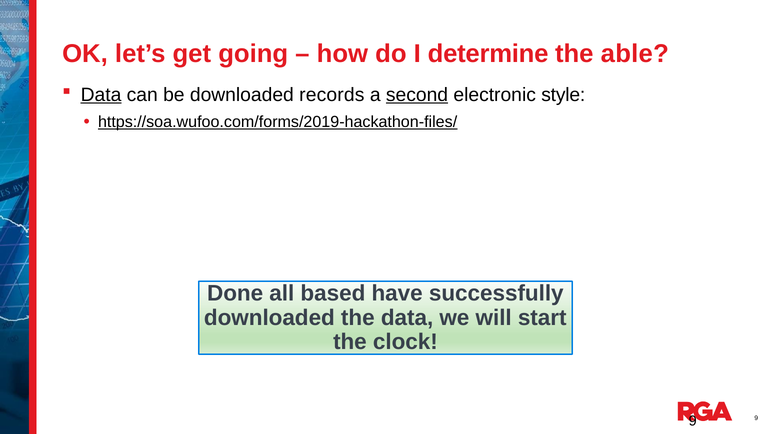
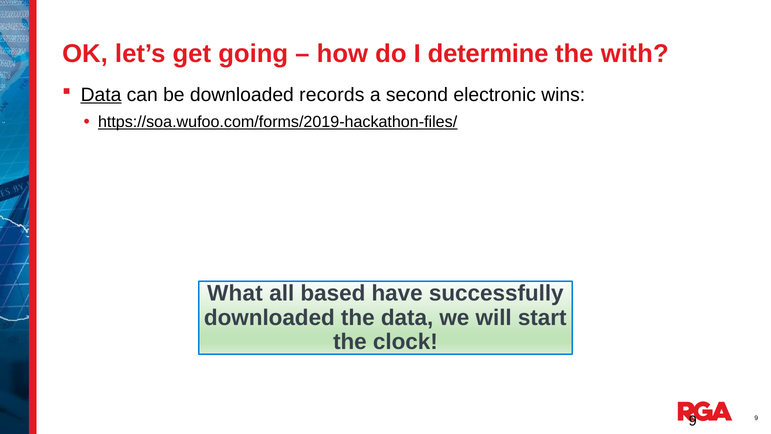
able: able -> with
second underline: present -> none
style: style -> wins
Done: Done -> What
